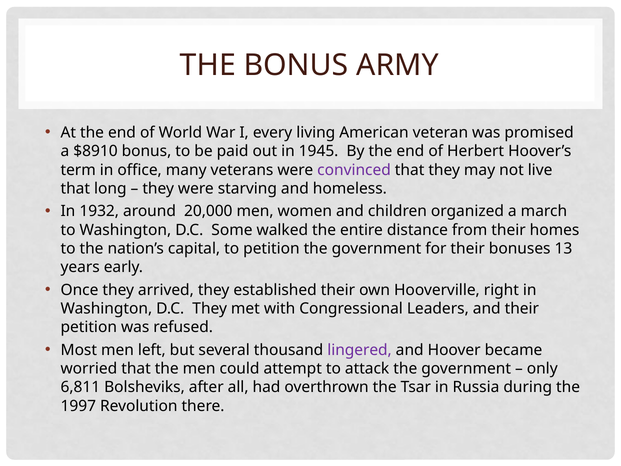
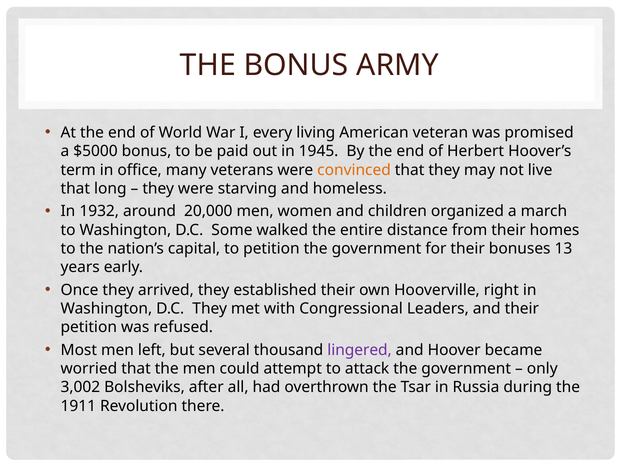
$8910: $8910 -> $5000
convinced colour: purple -> orange
6,811: 6,811 -> 3,002
1997: 1997 -> 1911
